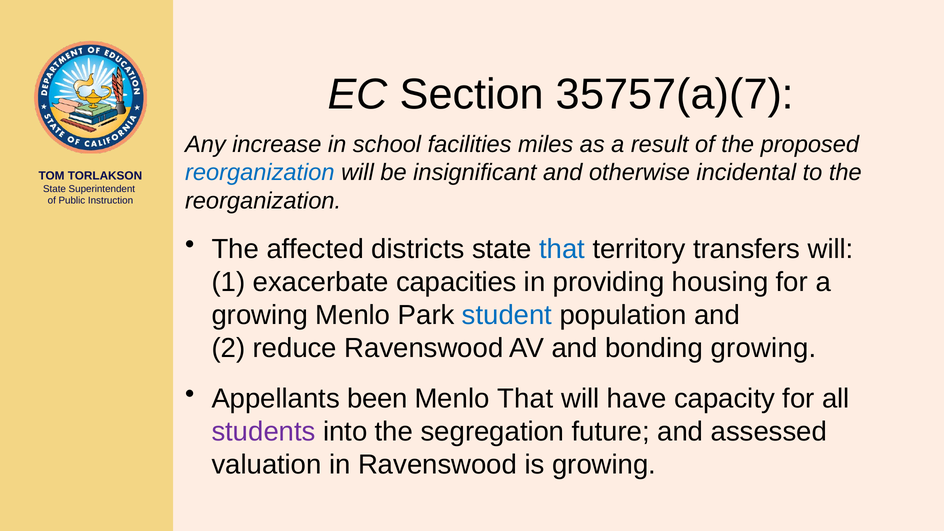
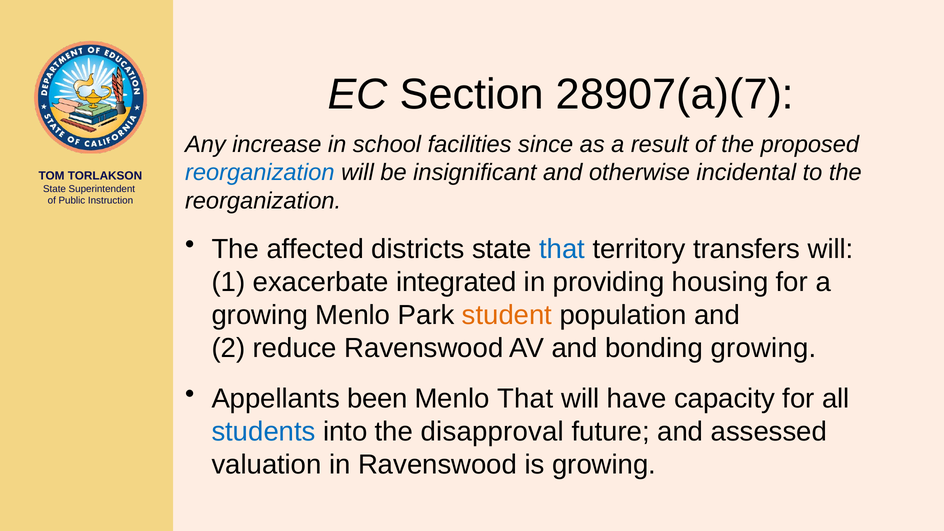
35757(a)(7: 35757(a)(7 -> 28907(a)(7
miles: miles -> since
capacities: capacities -> integrated
student colour: blue -> orange
students colour: purple -> blue
segregation: segregation -> disapproval
